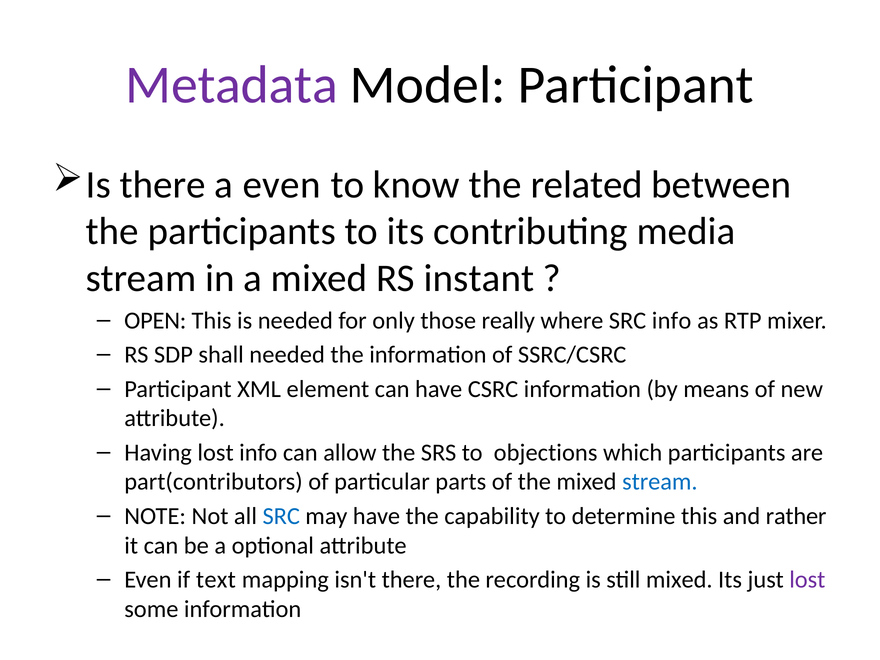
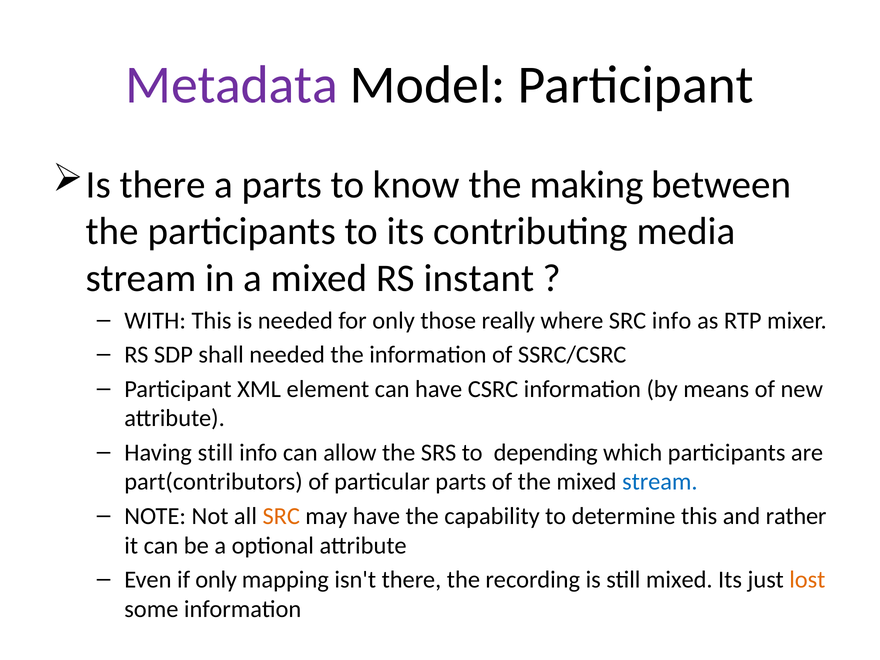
a even: even -> parts
related: related -> making
OPEN: OPEN -> WITH
Having lost: lost -> still
objections: objections -> depending
SRC at (281, 516) colour: blue -> orange
if text: text -> only
lost at (807, 580) colour: purple -> orange
